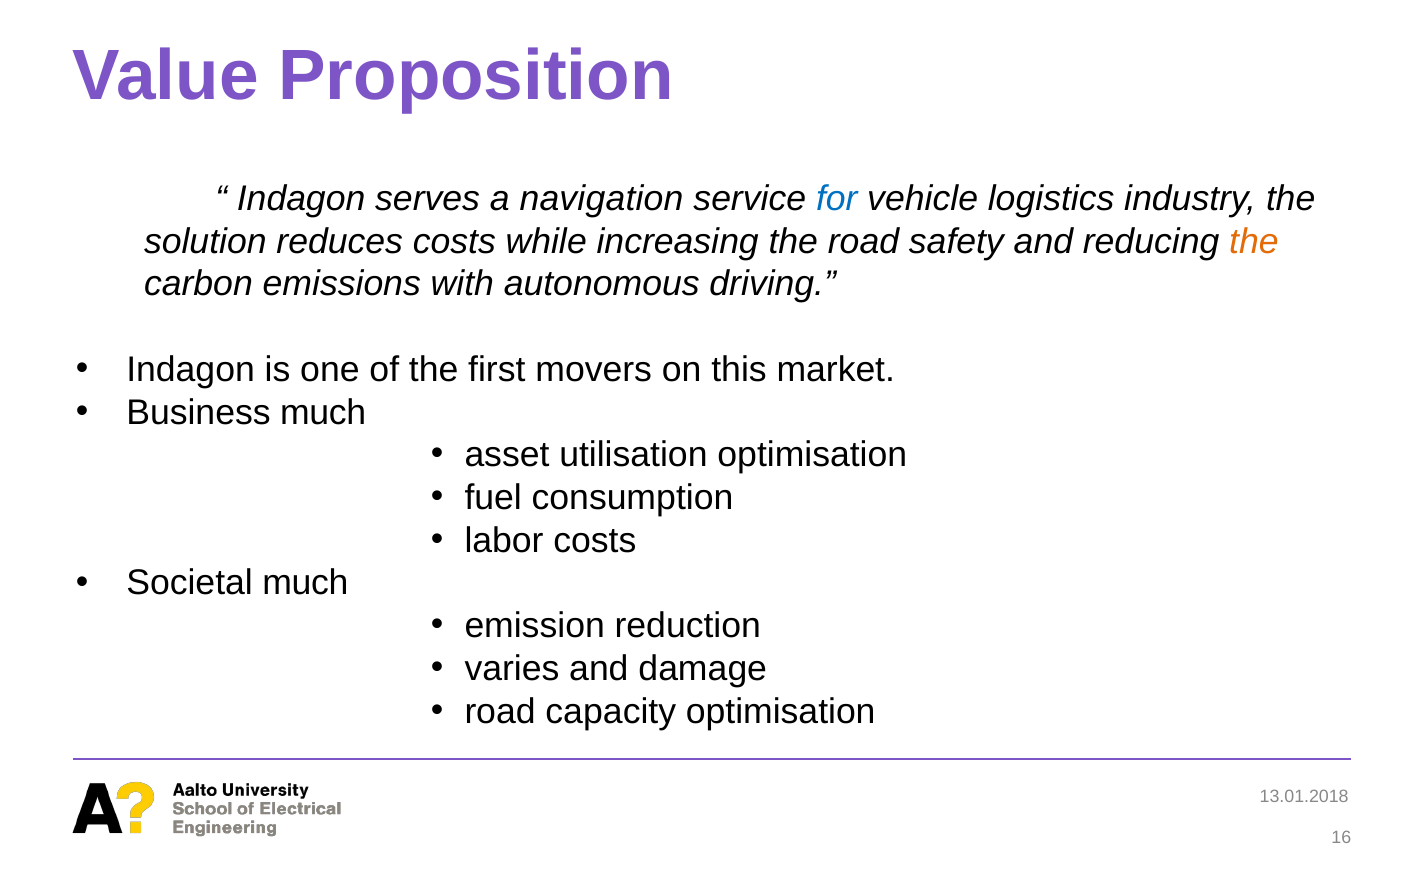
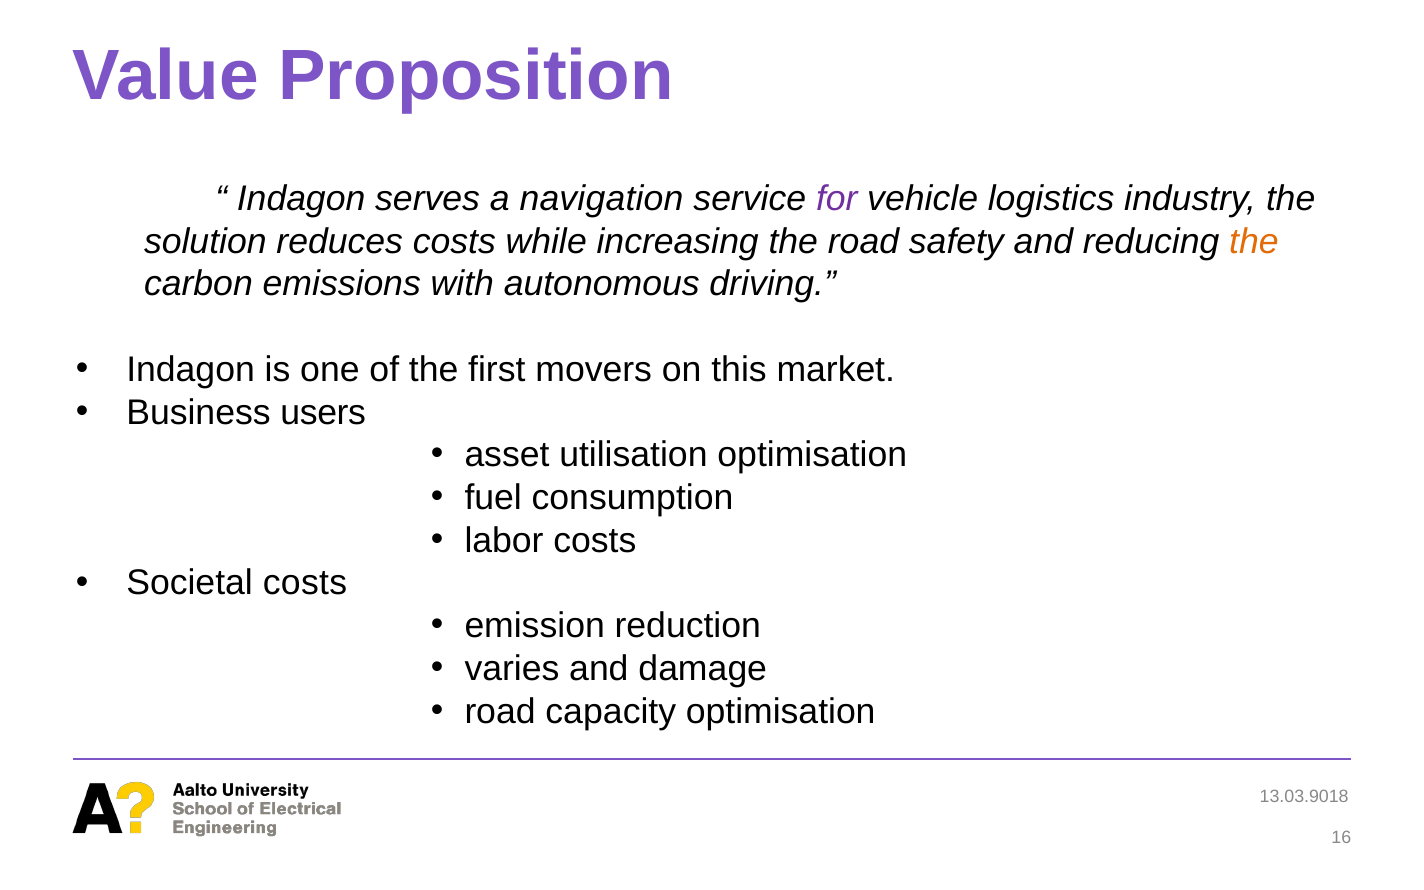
for colour: blue -> purple
Business much: much -> users
Societal much: much -> costs
13.01.2018: 13.01.2018 -> 13.03.9018
